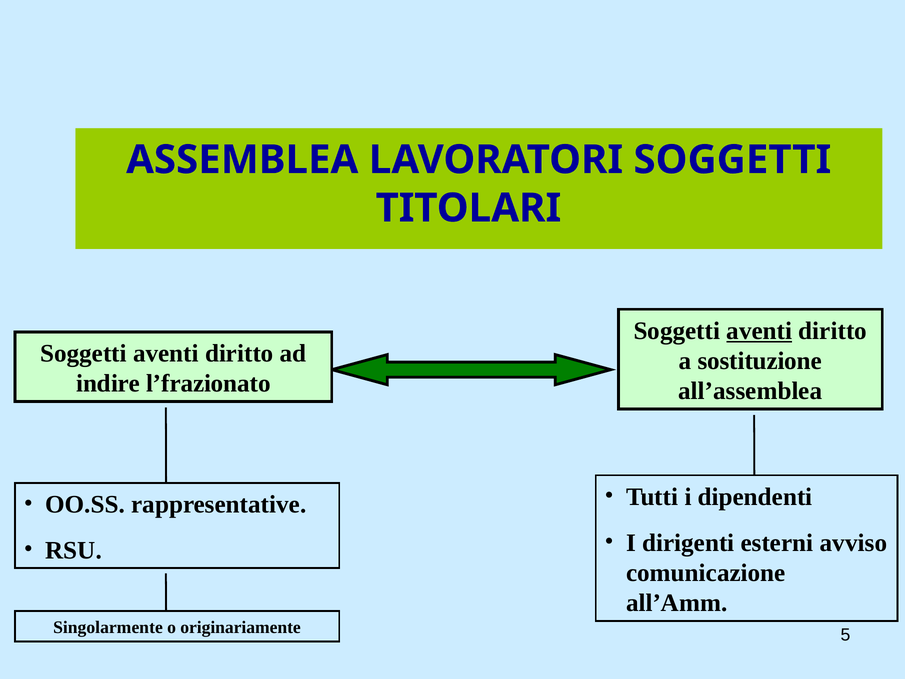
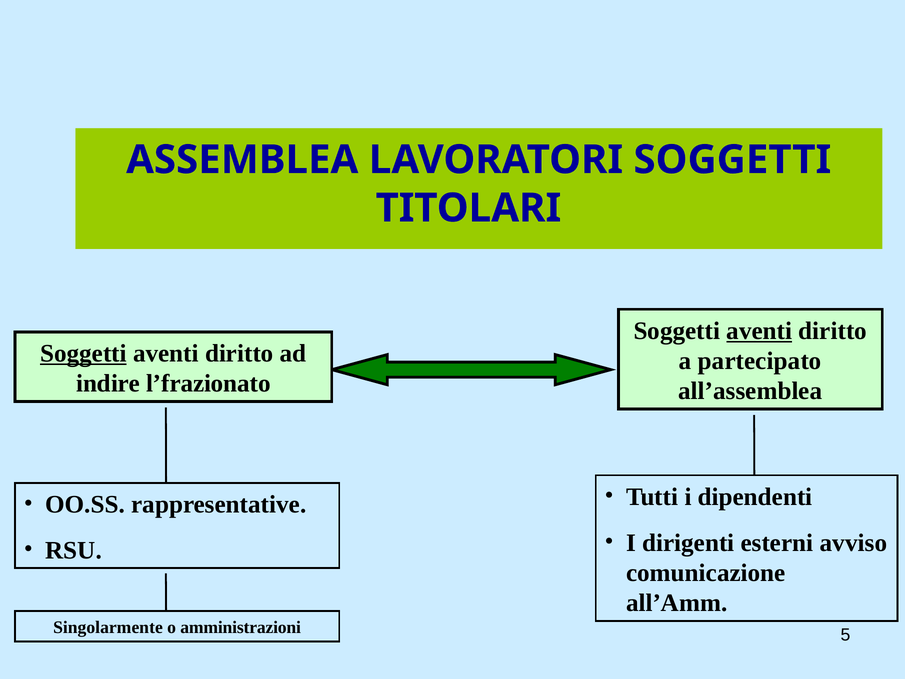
Soggetti at (83, 353) underline: none -> present
sostituzione: sostituzione -> partecipato
originariamente: originariamente -> amministrazioni
